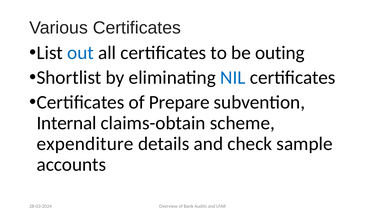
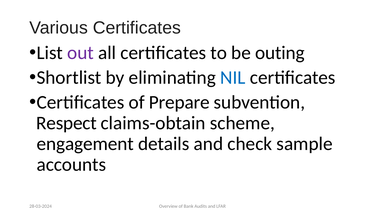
out colour: blue -> purple
Internal: Internal -> Respect
expenditure: expenditure -> engagement
